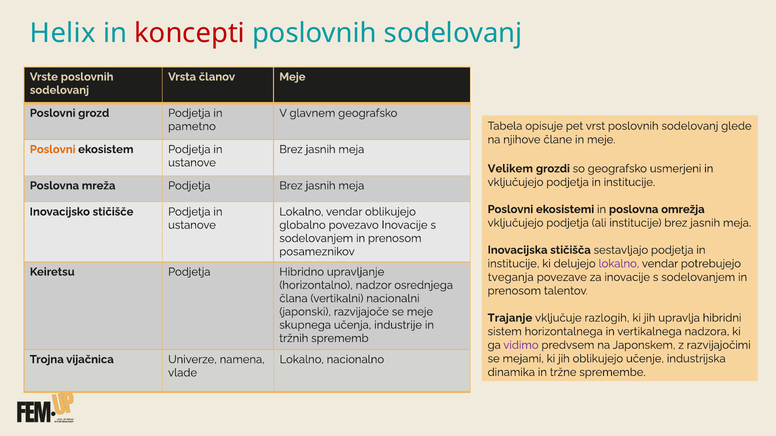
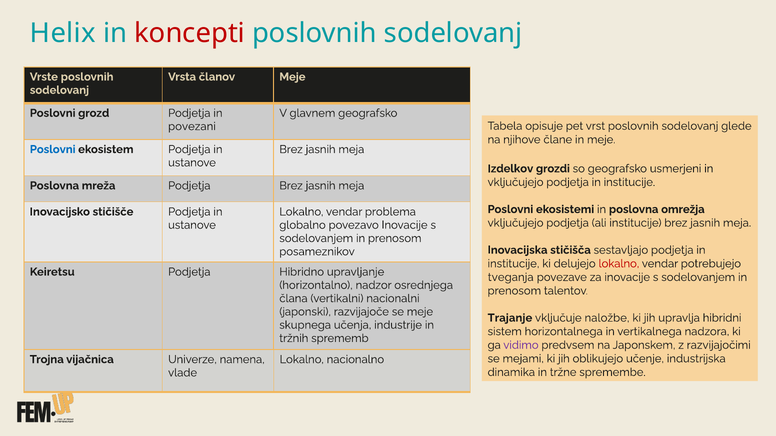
pametno: pametno -> povezani
Poslovni at (53, 150) colour: orange -> blue
Velikem: Velikem -> Izdelkov
vendar oblikujejo: oblikujejo -> problema
lokalno at (619, 264) colour: purple -> red
razlogih: razlogih -> naložbe
